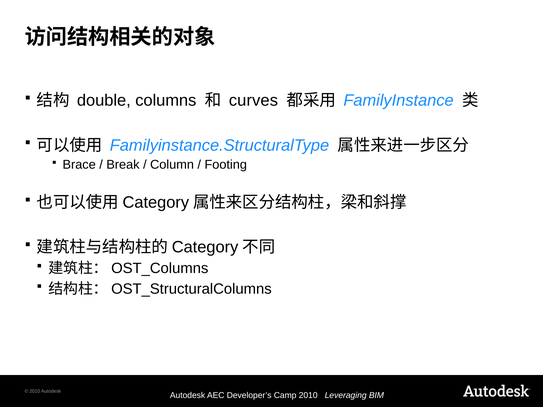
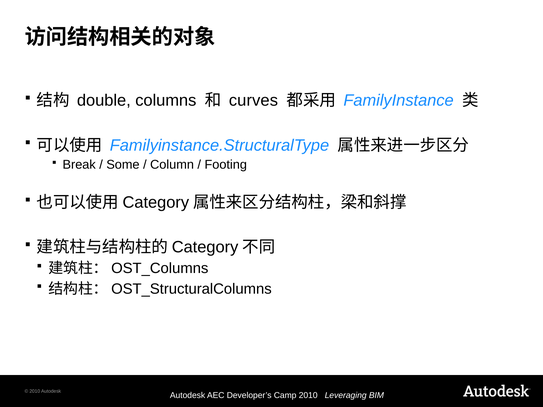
Brace: Brace -> Break
Break: Break -> Some
